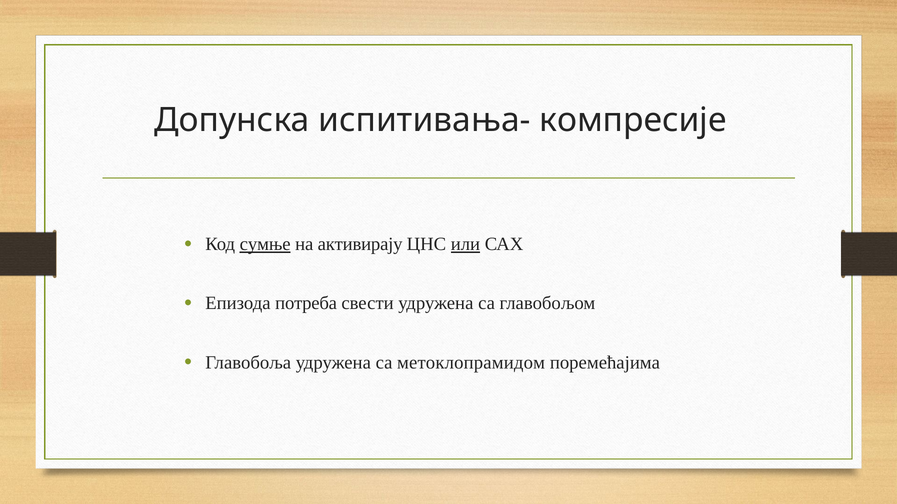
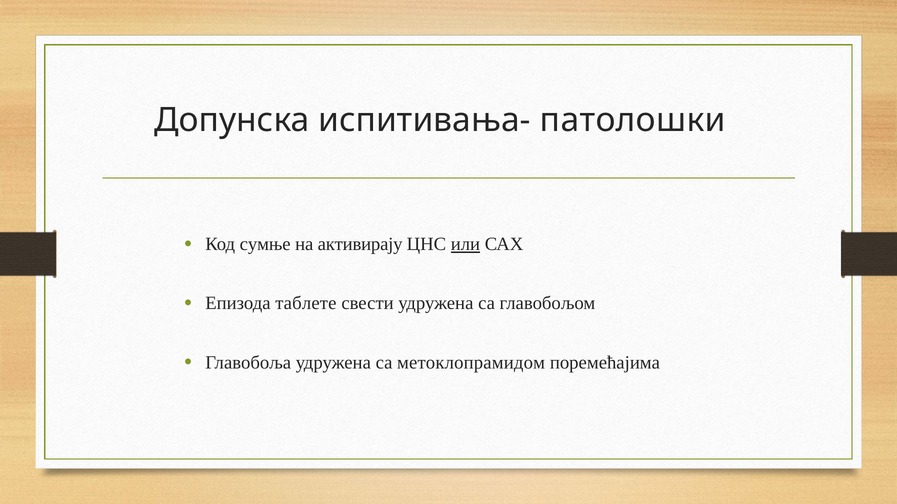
компресије: компресије -> патолошки
сумње underline: present -> none
потреба: потреба -> таблете
